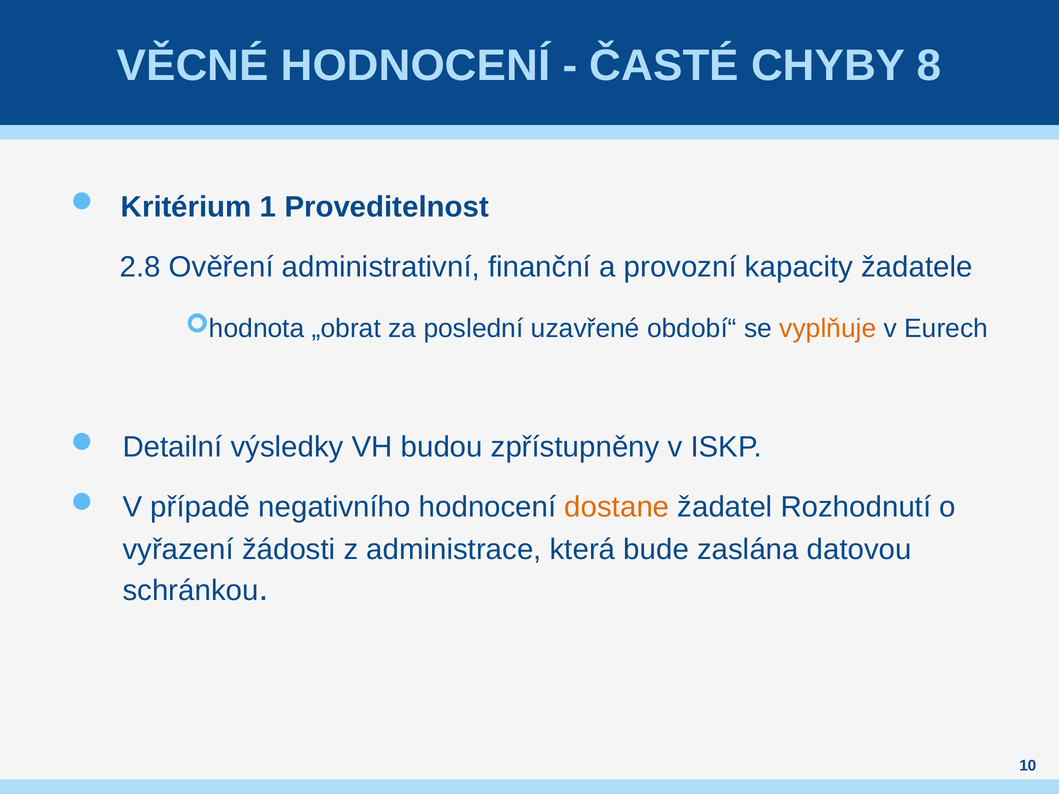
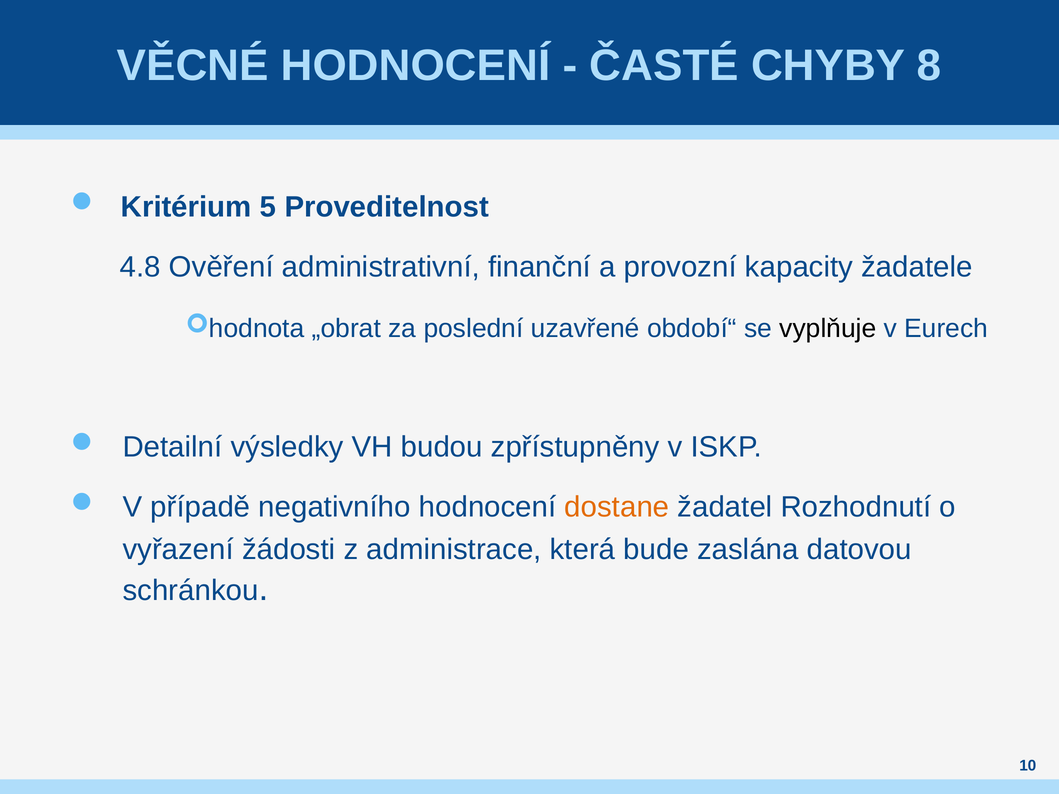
1: 1 -> 5
2.8: 2.8 -> 4.8
vyplňuje colour: orange -> black
